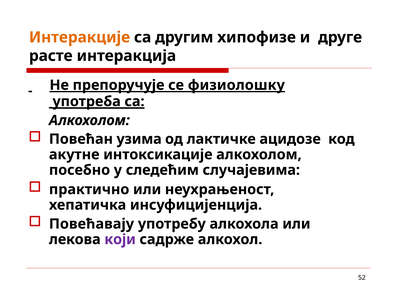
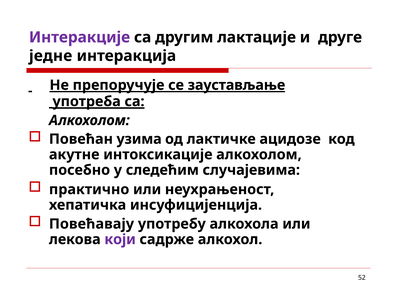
Интеракције colour: orange -> purple
хипофизе: хипофизе -> лактације
расте: расте -> једне
физиолошку: физиолошку -> заустављање
